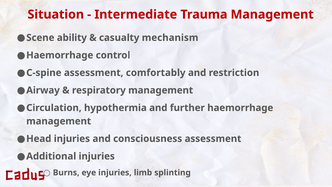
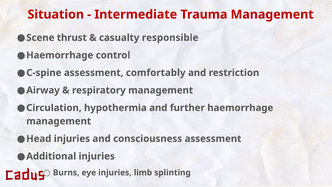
ability: ability -> thrust
mechanism: mechanism -> responsible
